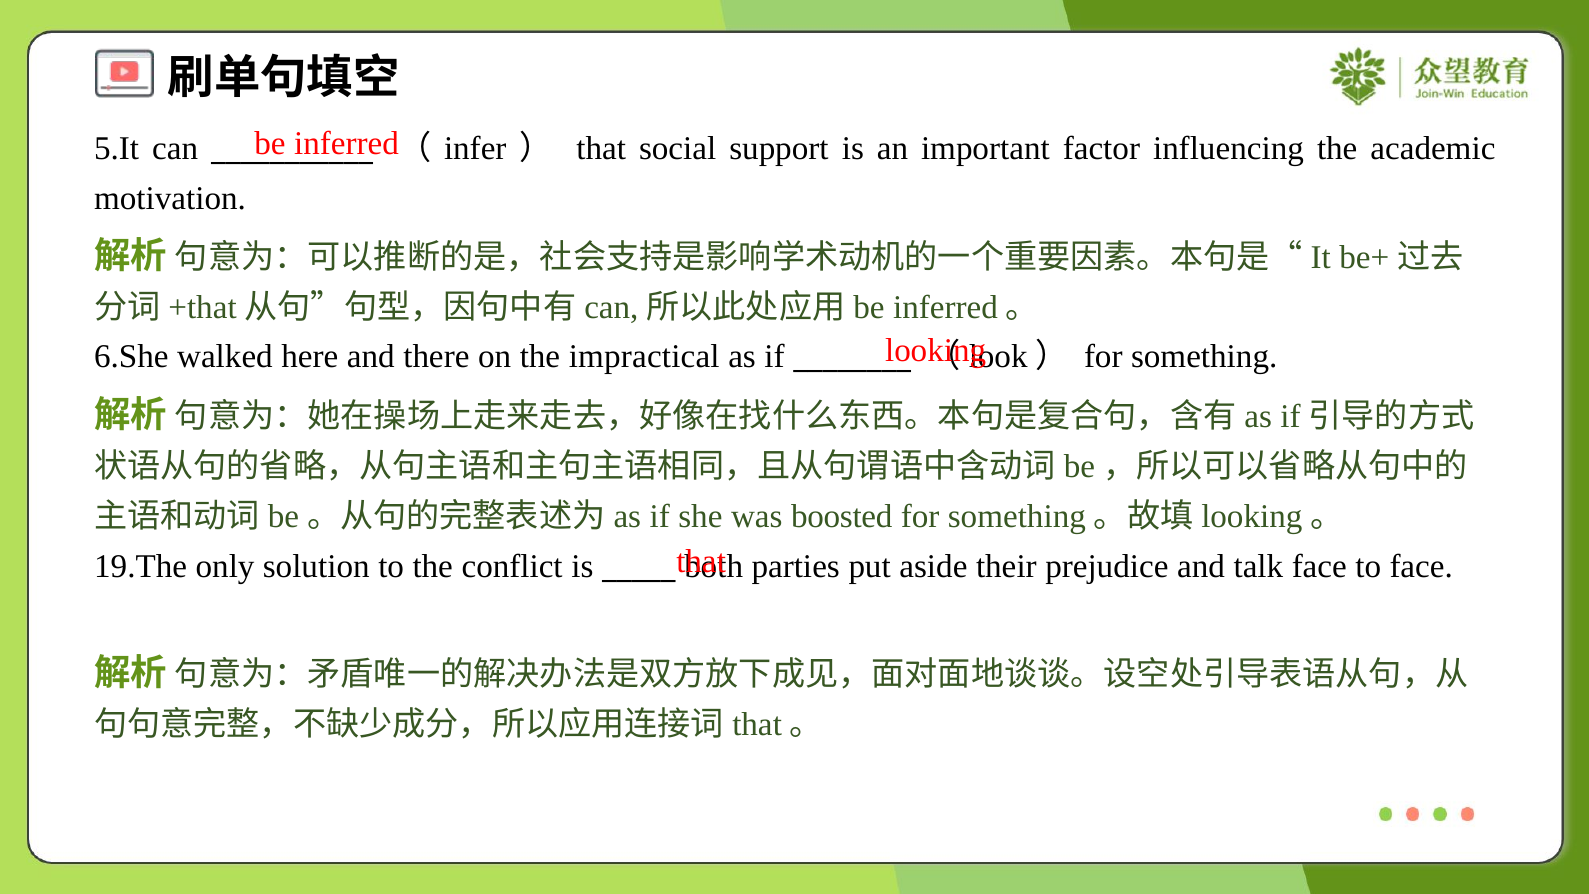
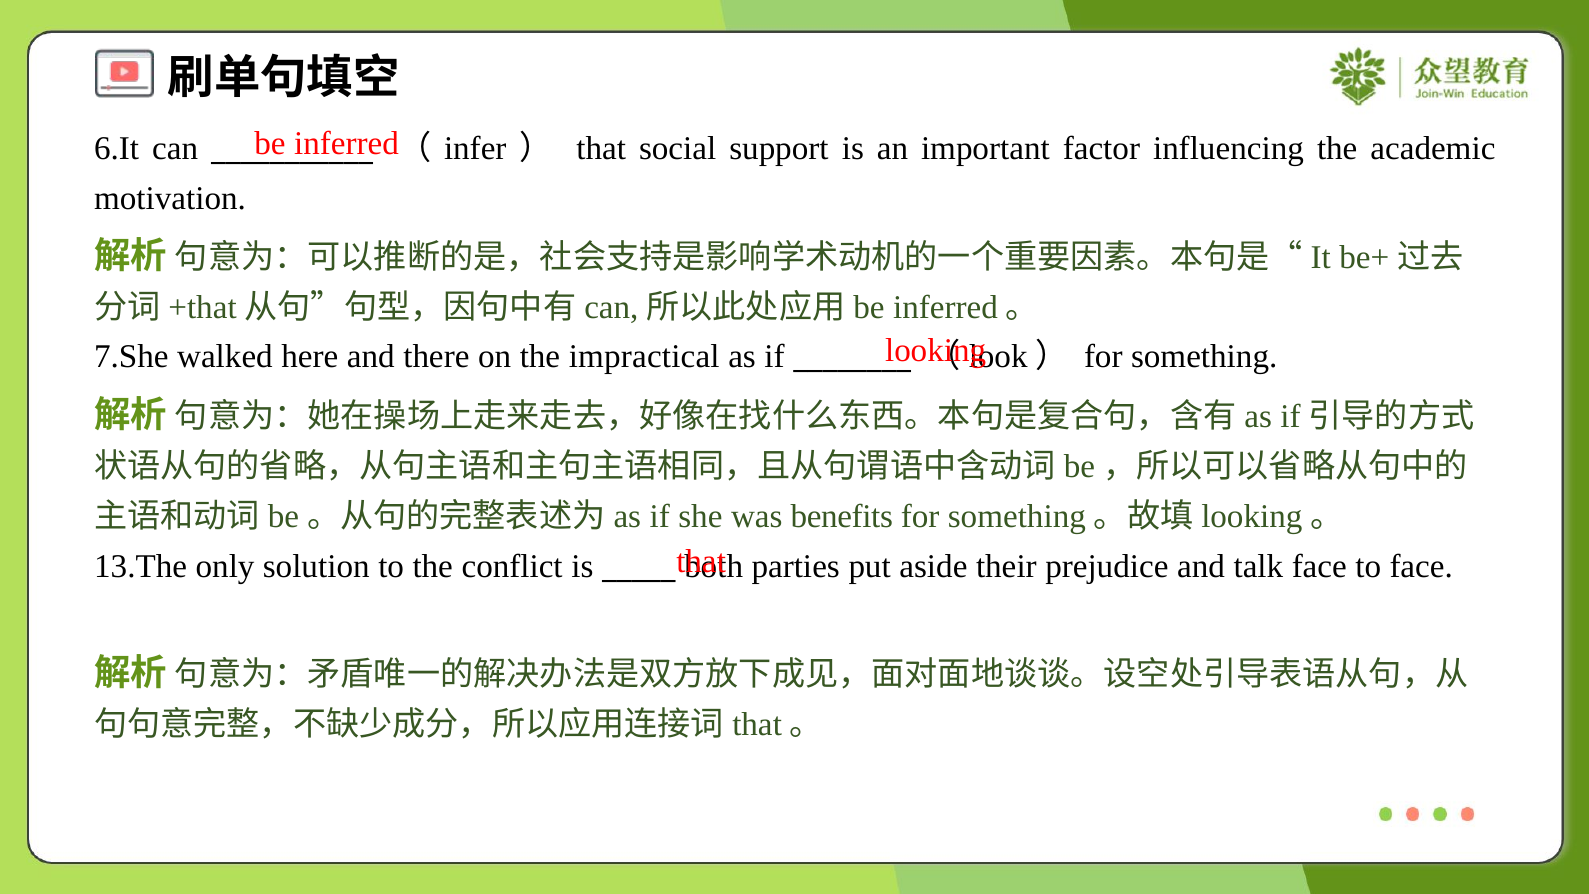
5.It: 5.It -> 6.It
6.She: 6.She -> 7.She
boosted: boosted -> benefits
19.The: 19.The -> 13.The
